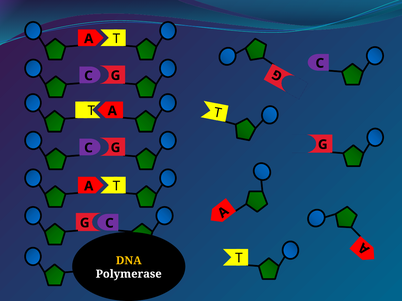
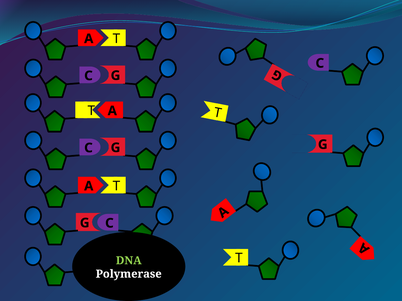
DNA colour: yellow -> light green
